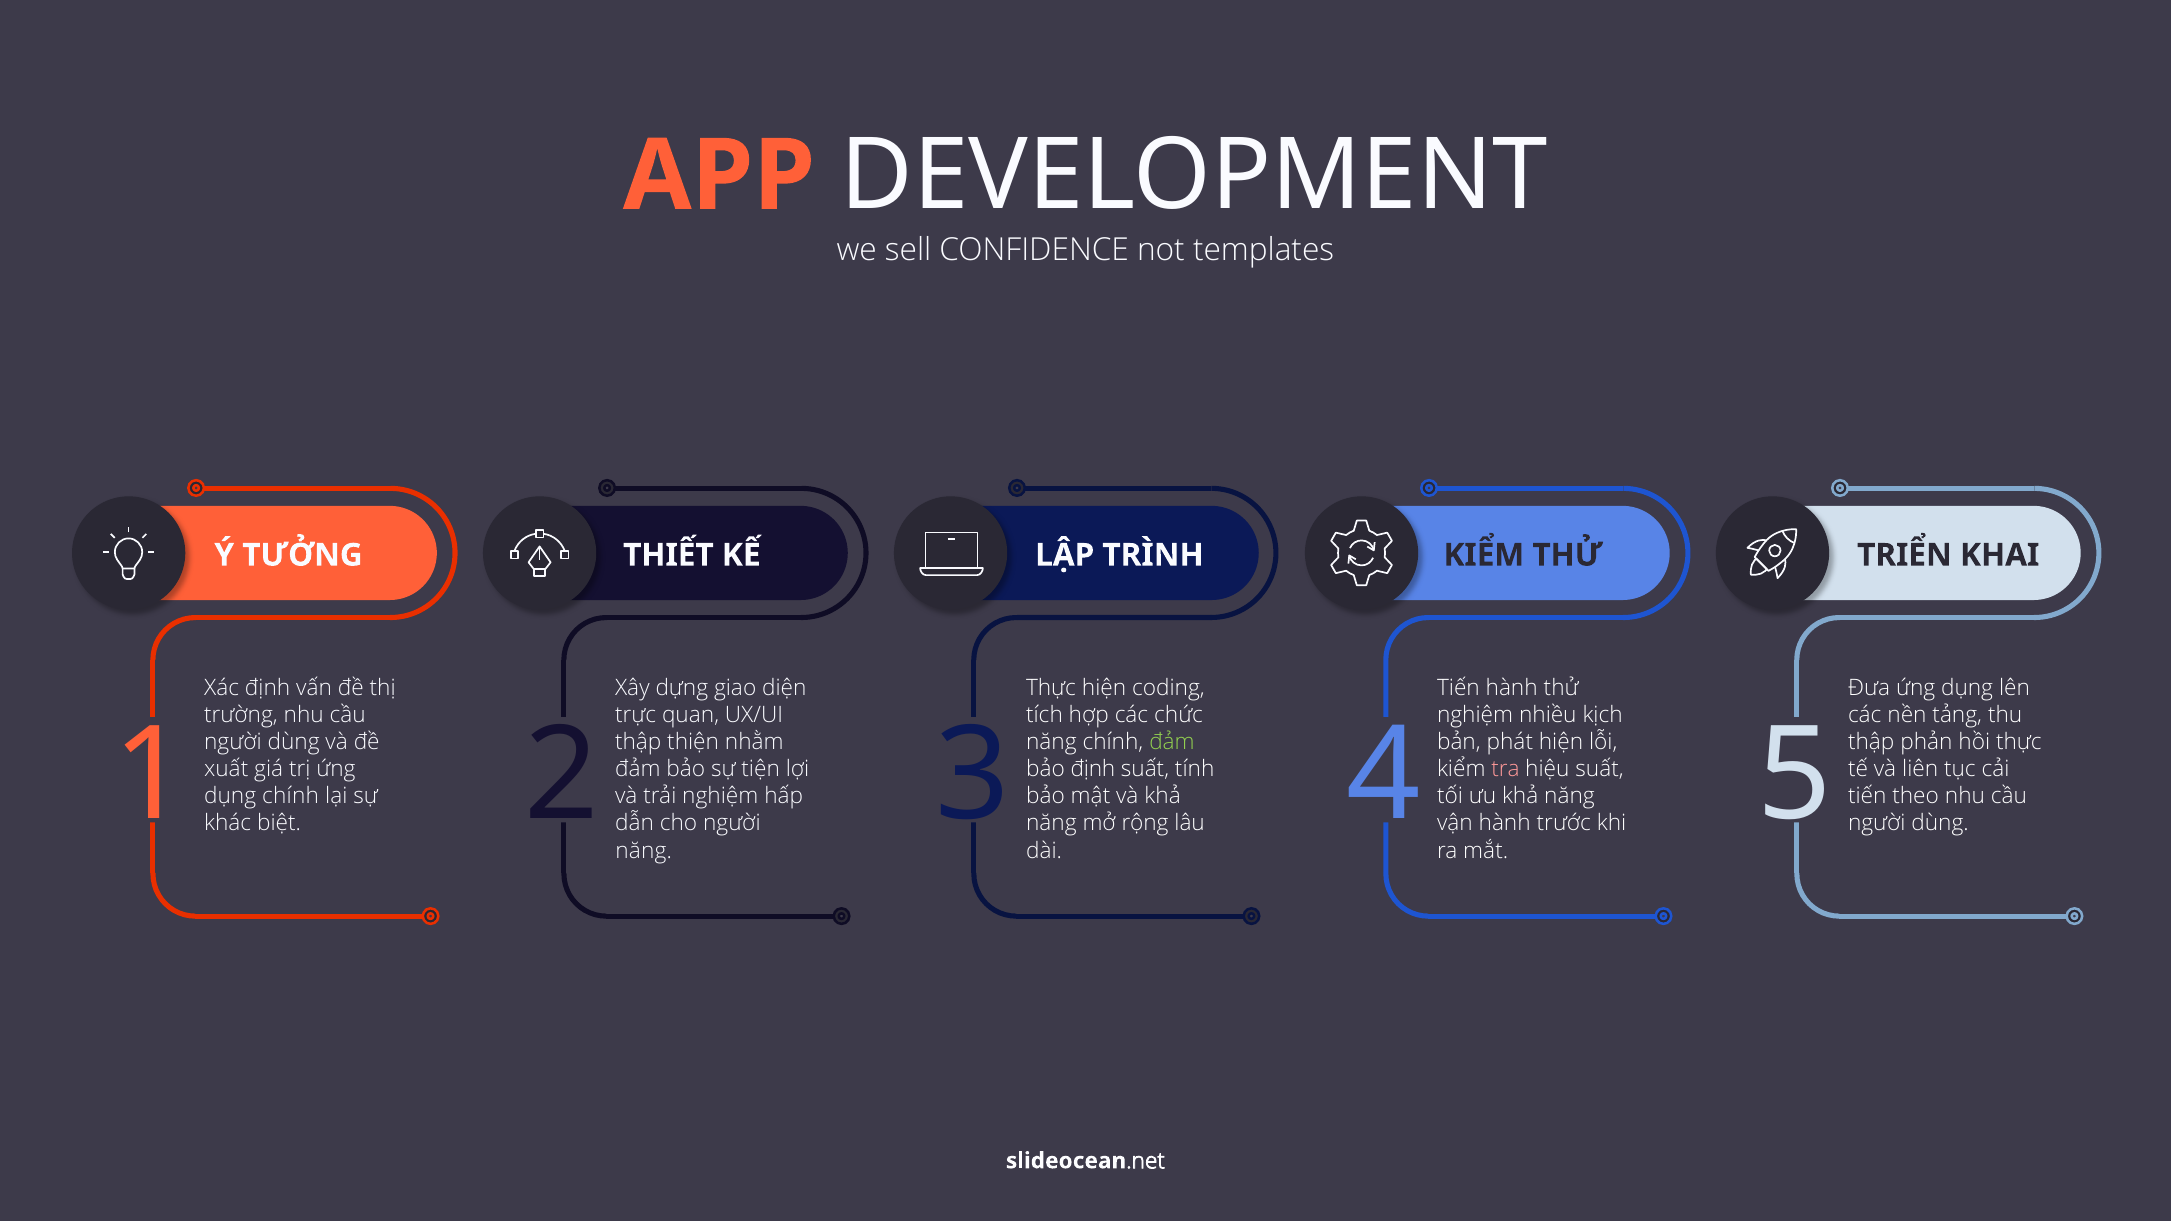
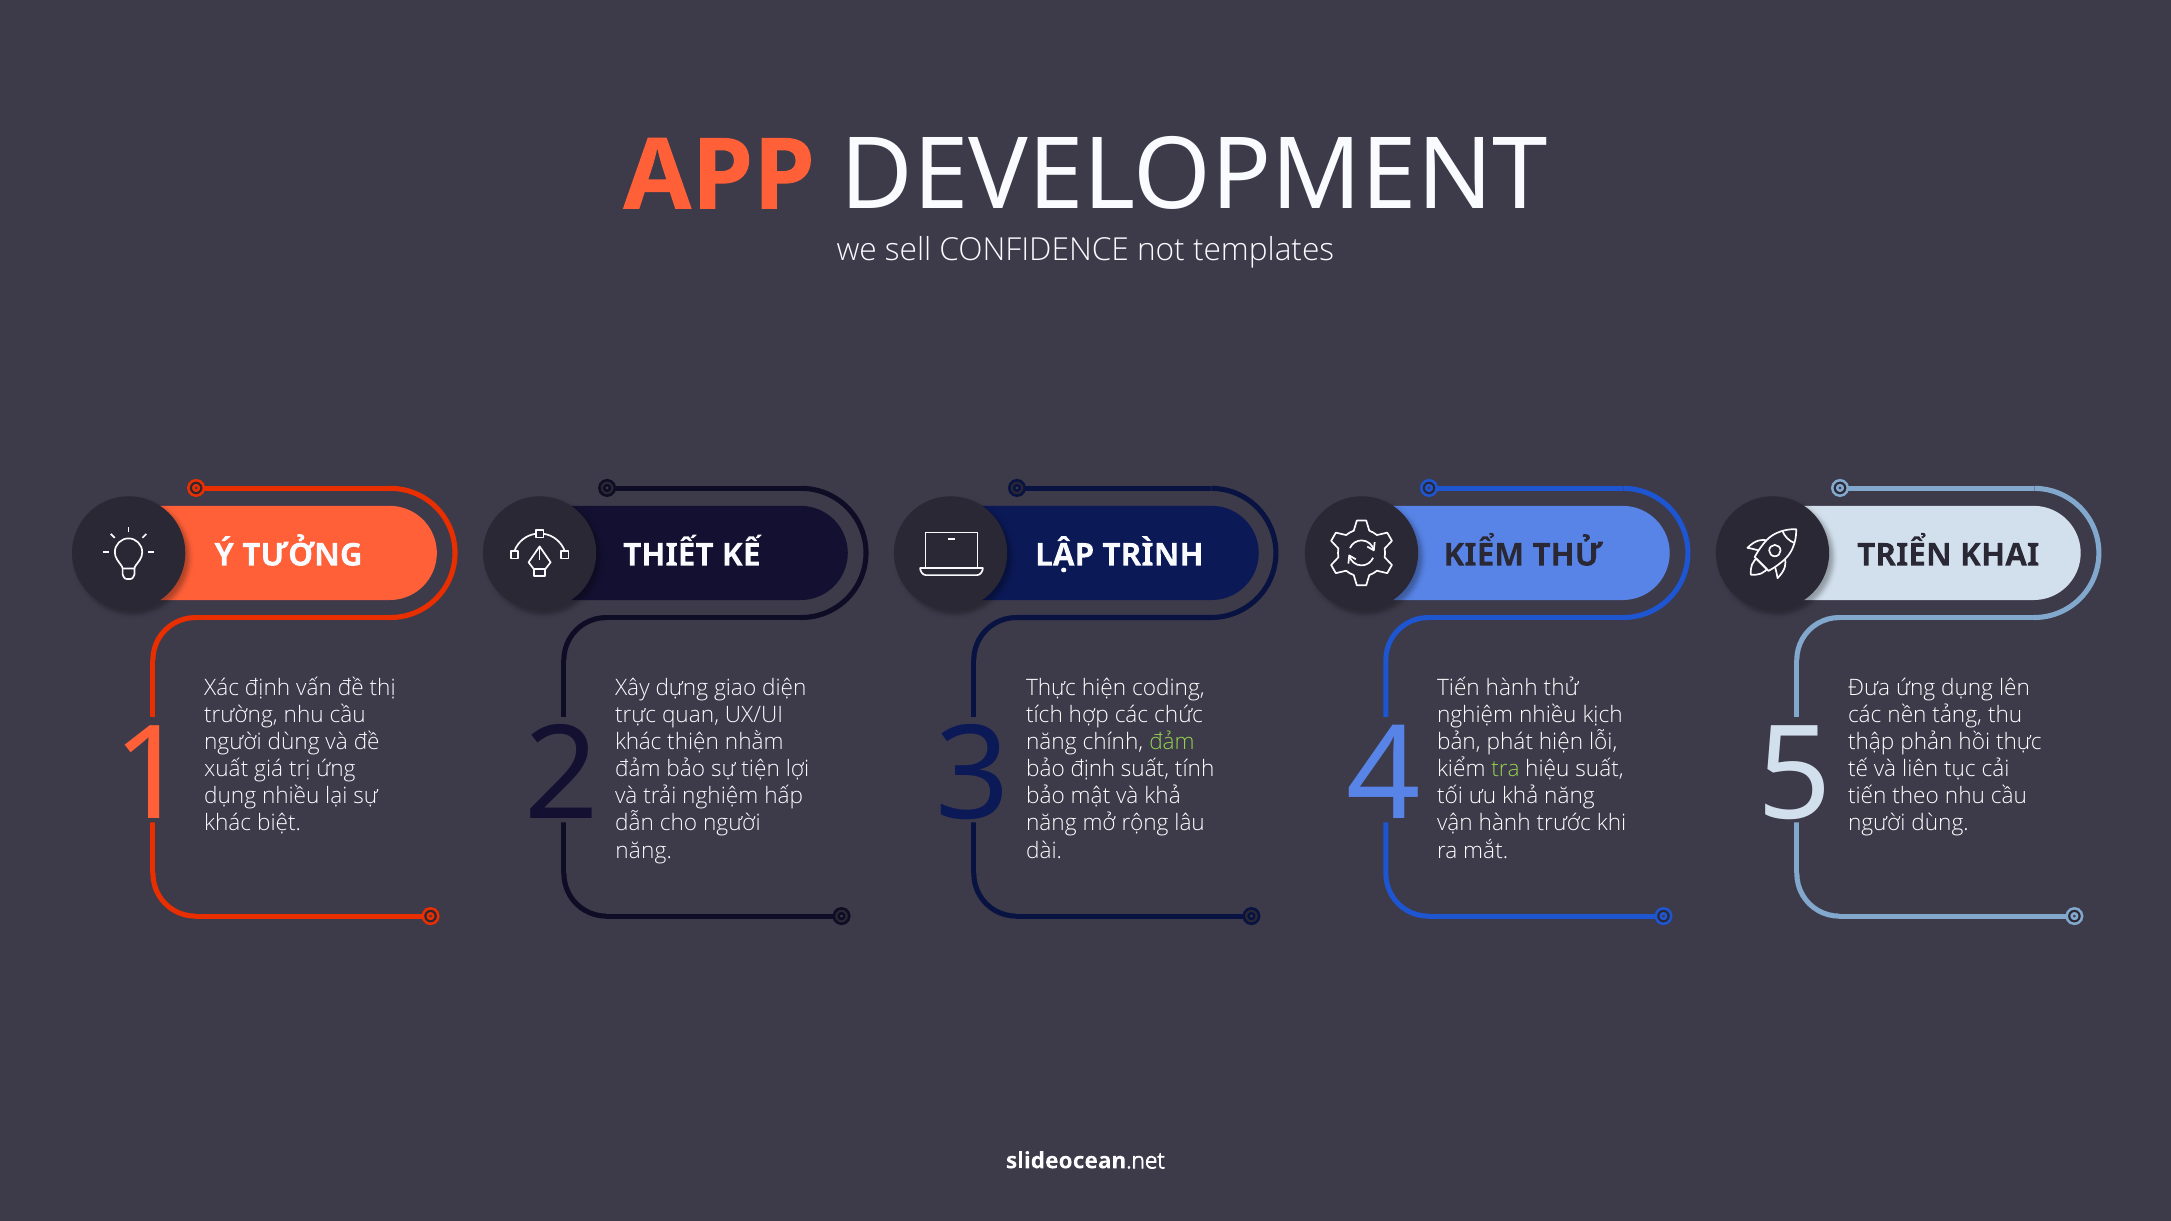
thập at (638, 742): thập -> khác
tra colour: pink -> light green
dụng chính: chính -> nhiều
